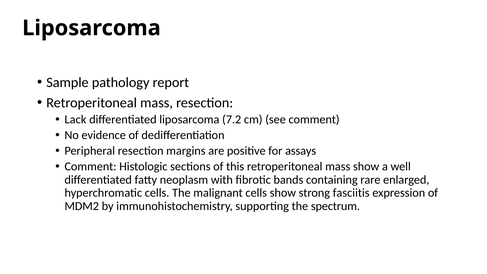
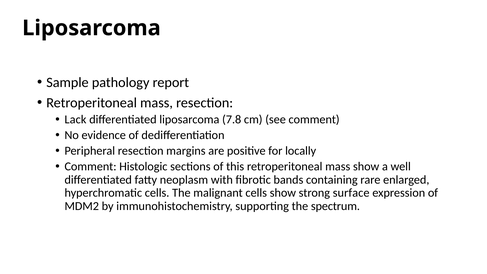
7.2: 7.2 -> 7.8
assays: assays -> locally
fasciitis: fasciitis -> surface
